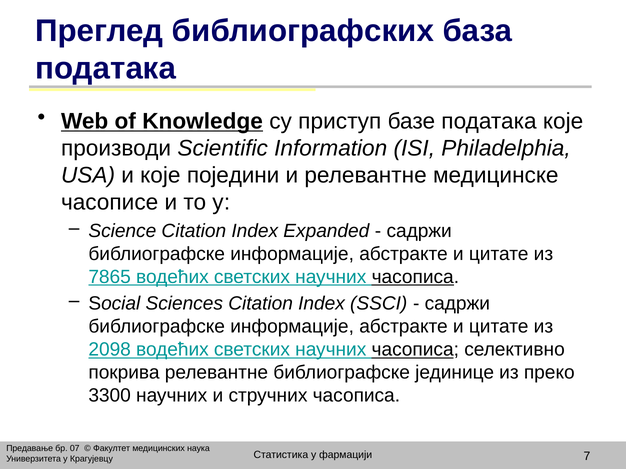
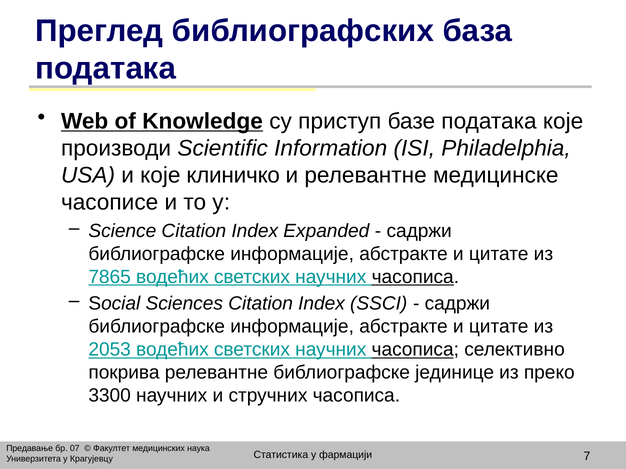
поједини: поједини -> клиничко
2098: 2098 -> 2053
